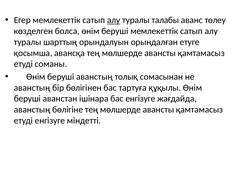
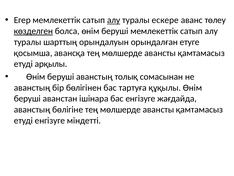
талабы: талабы -> ескере
көзделген underline: none -> present
соманы: соманы -> арқылы
